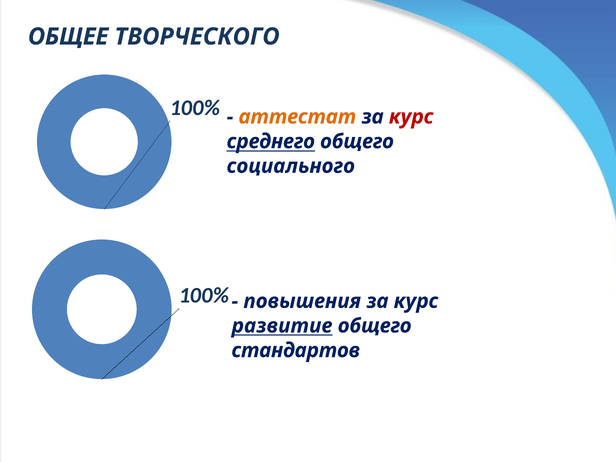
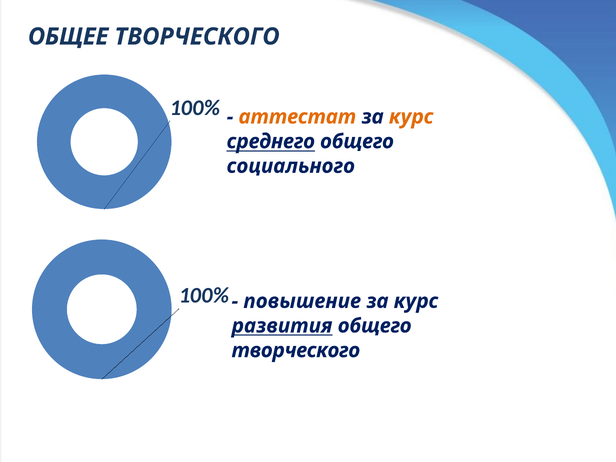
курс at (411, 117) colour: red -> orange
повышения: повышения -> повышение
развитие: развитие -> развития
стандартов at (296, 350): стандартов -> творческого
